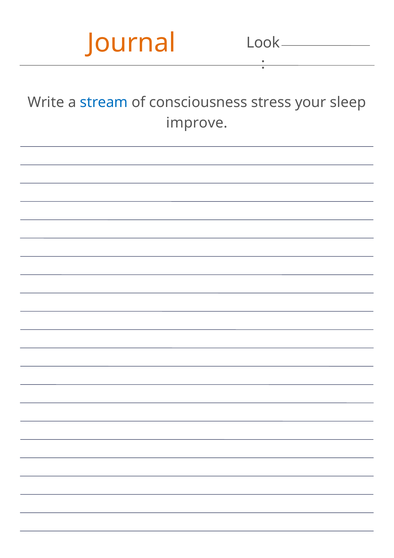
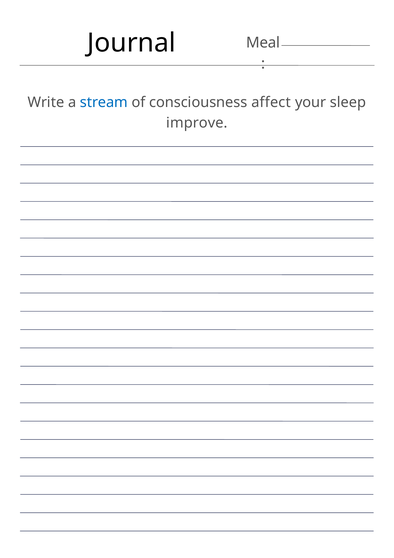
Journal colour: orange -> black
Look: Look -> Meal
stress: stress -> affect
